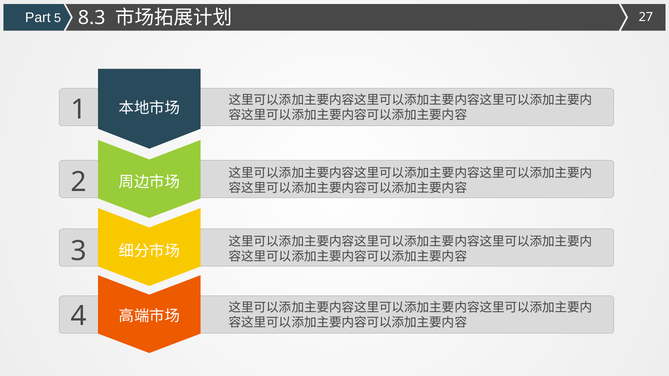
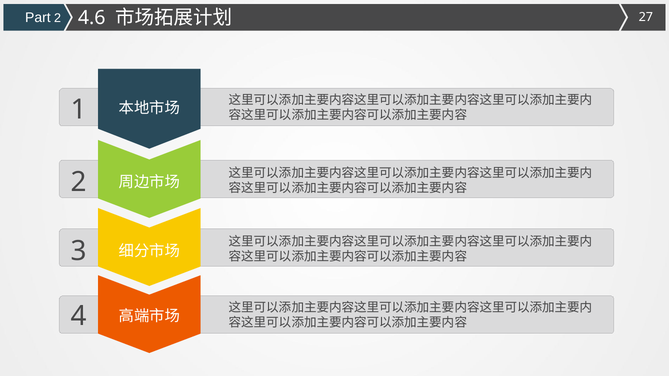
Part 5: 5 -> 2
8.3: 8.3 -> 4.6
